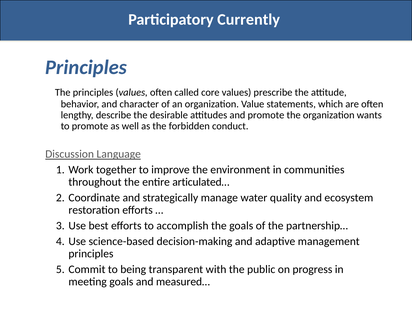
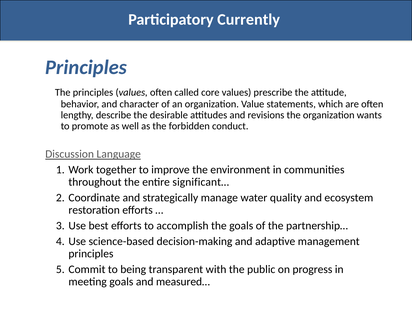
and promote: promote -> revisions
articulated…: articulated… -> significant…
